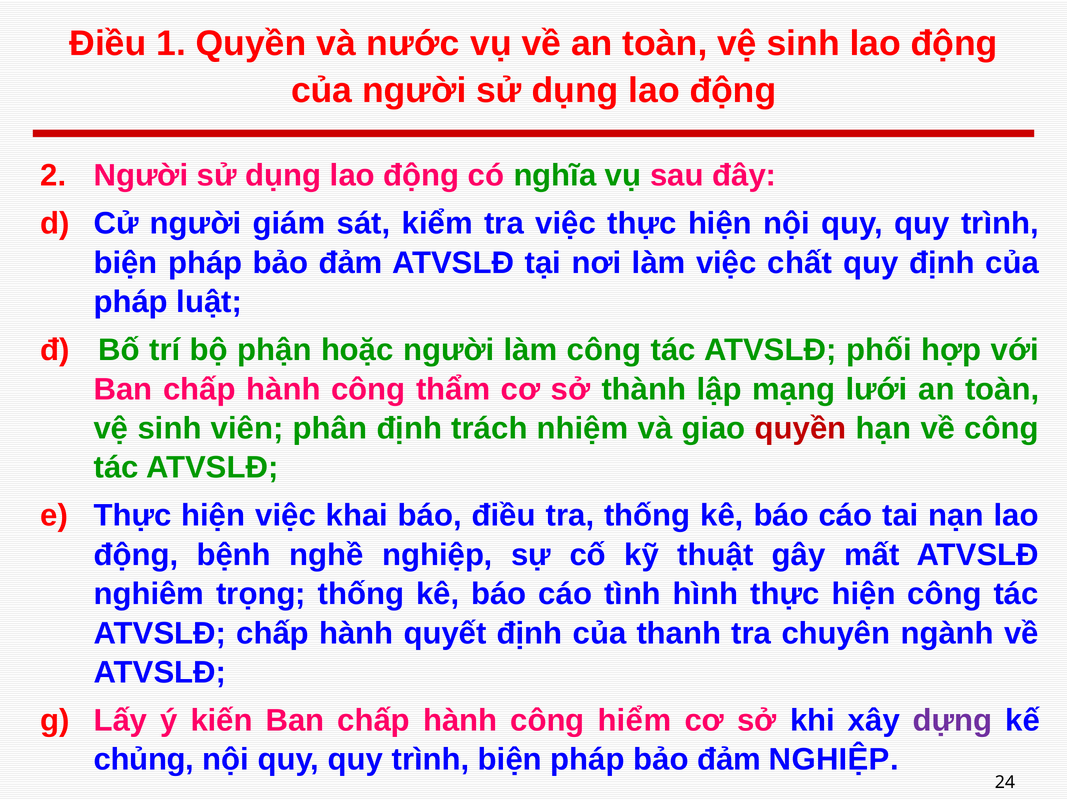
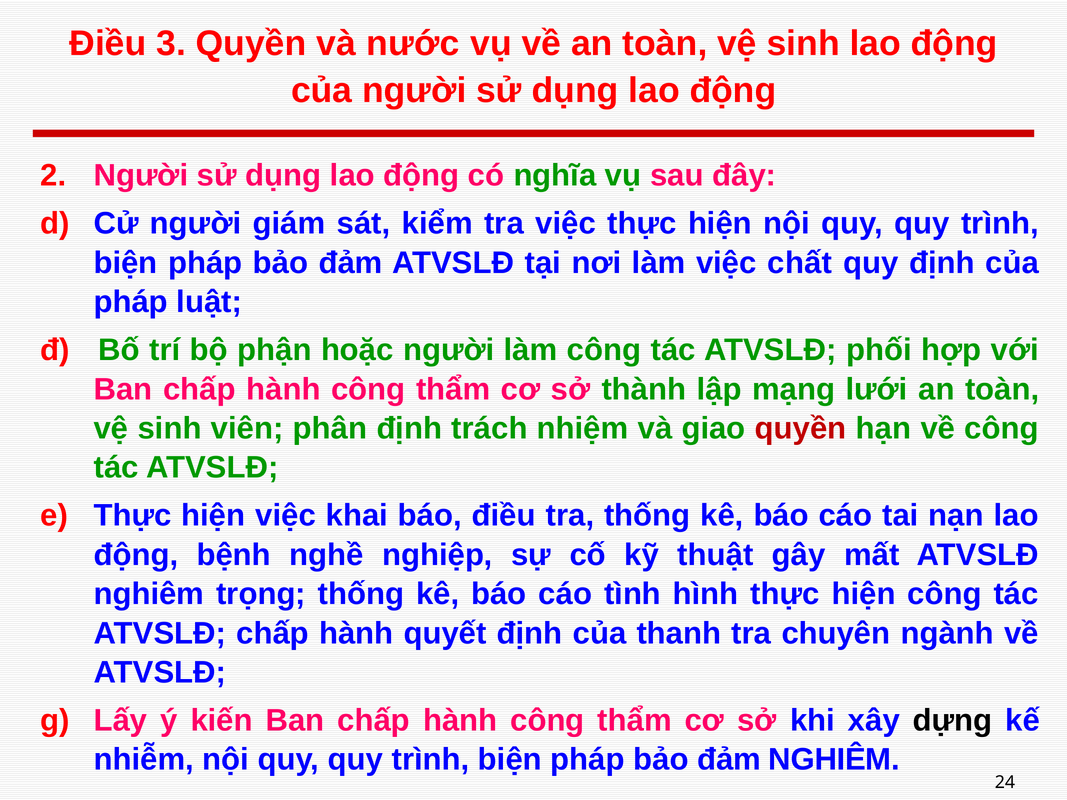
1: 1 -> 3
hiểm at (634, 721): hiểm -> thẩm
dựng colour: purple -> black
chủng: chủng -> nhiễm
đảm NGHIỆP: NGHIỆP -> NGHIÊM
